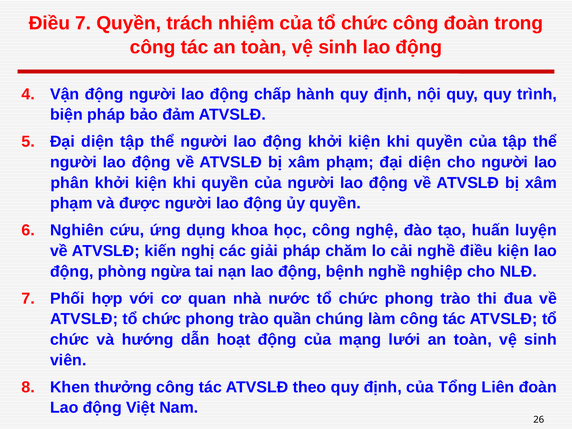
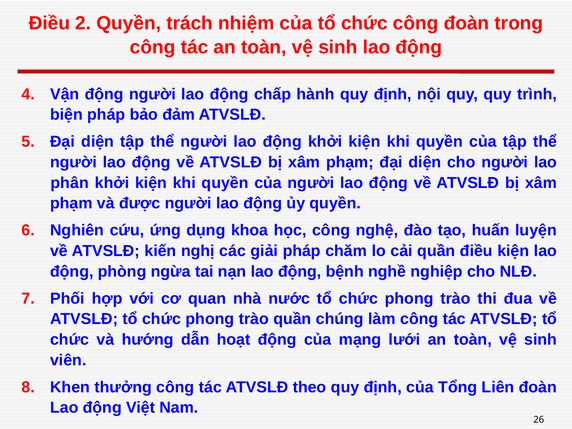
Điều 7: 7 -> 2
cải nghề: nghề -> quần
